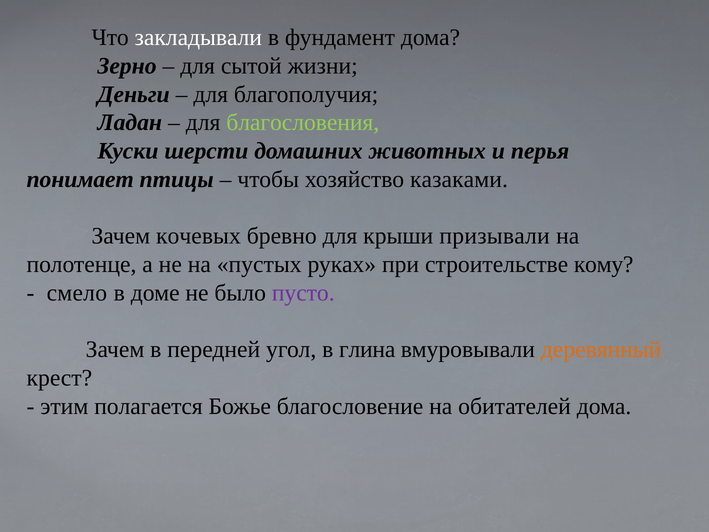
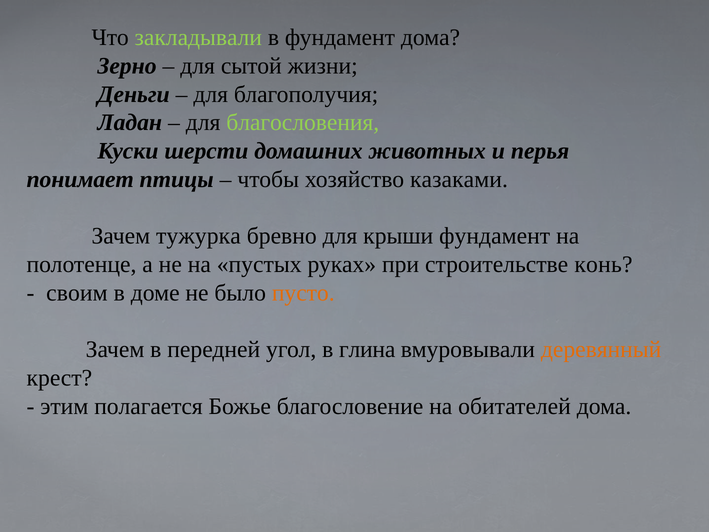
закладывали colour: white -> light green
кочевых: кочевых -> тужурка
крыши призывали: призывали -> фундамент
кому: кому -> конь
смело: смело -> своим
пусто colour: purple -> orange
